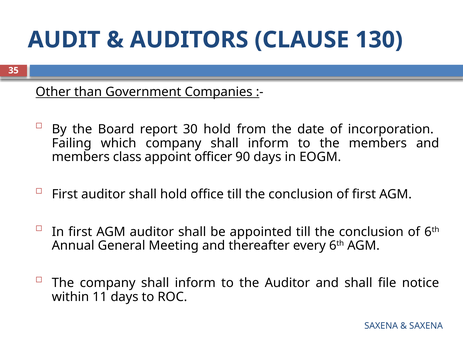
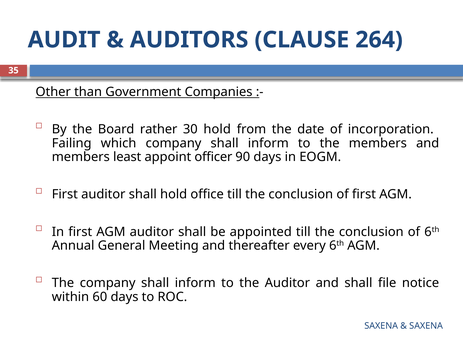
130: 130 -> 264
report: report -> rather
class: class -> least
11: 11 -> 60
